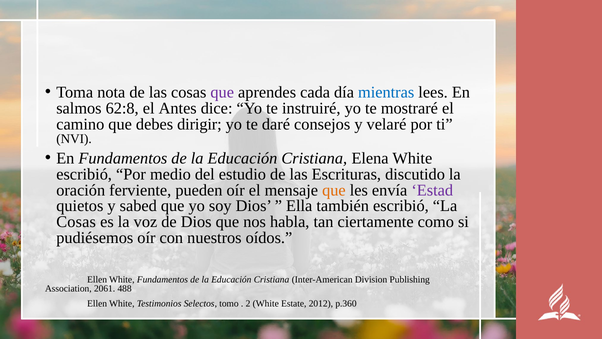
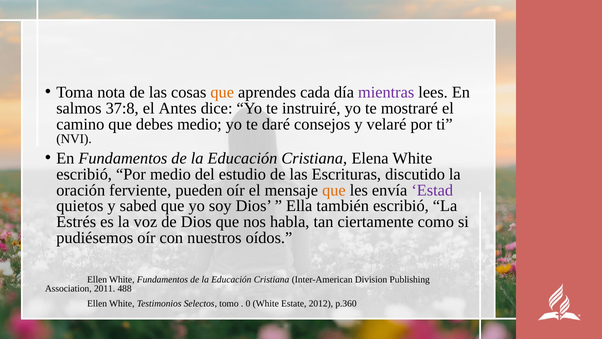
que at (222, 92) colour: purple -> orange
mientras colour: blue -> purple
62:8: 62:8 -> 37:8
debes dirigir: dirigir -> medio
Cosas at (76, 222): Cosas -> Estrés
2061: 2061 -> 2011
2: 2 -> 0
